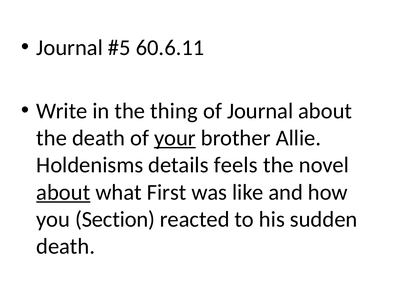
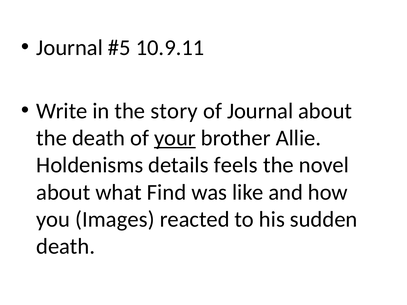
60.6.11: 60.6.11 -> 10.9.11
thing: thing -> story
about at (63, 192) underline: present -> none
First: First -> Find
Section: Section -> Images
